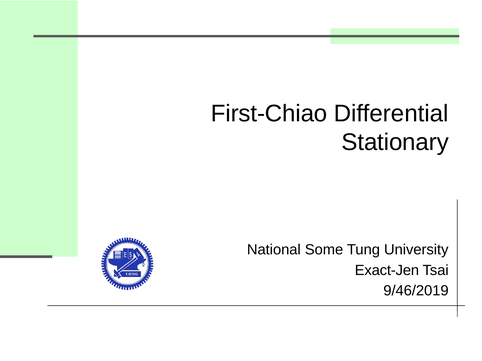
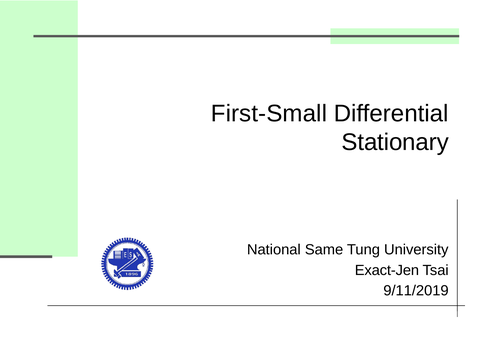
First-Chiao: First-Chiao -> First-Small
Some: Some -> Same
9/46/2019: 9/46/2019 -> 9/11/2019
